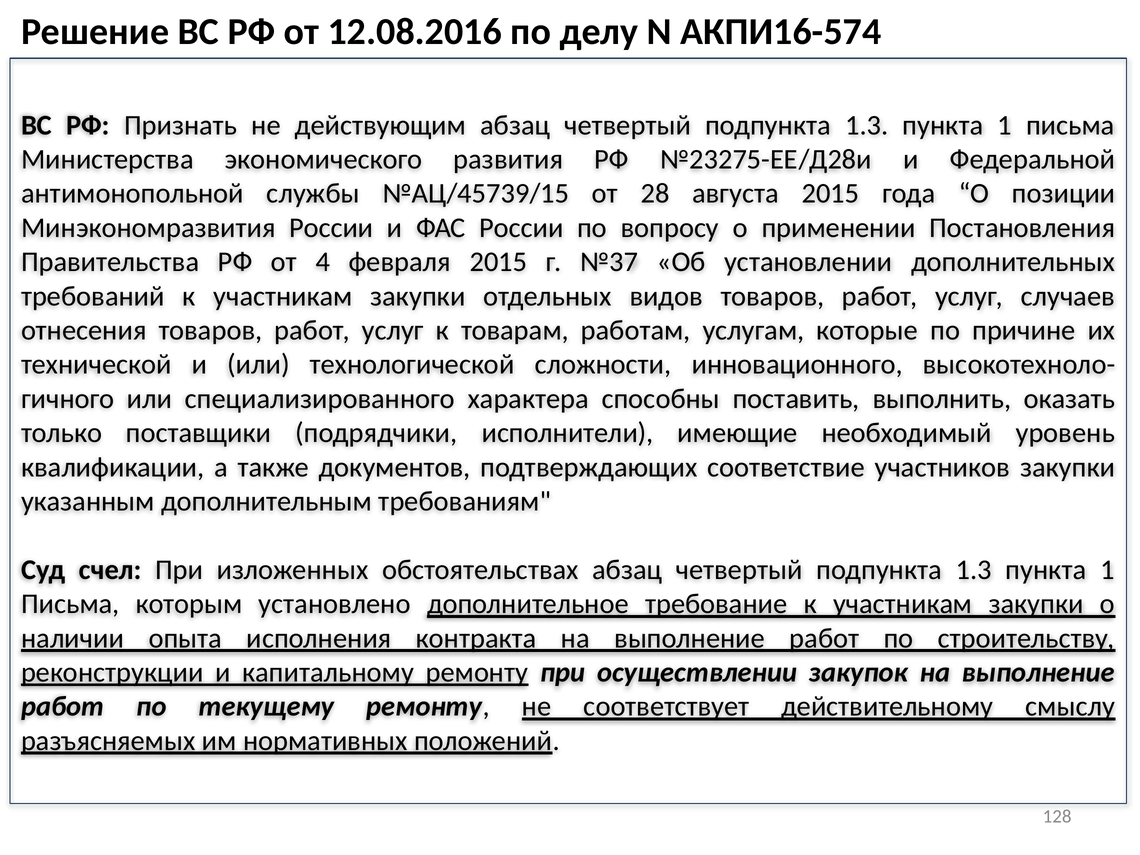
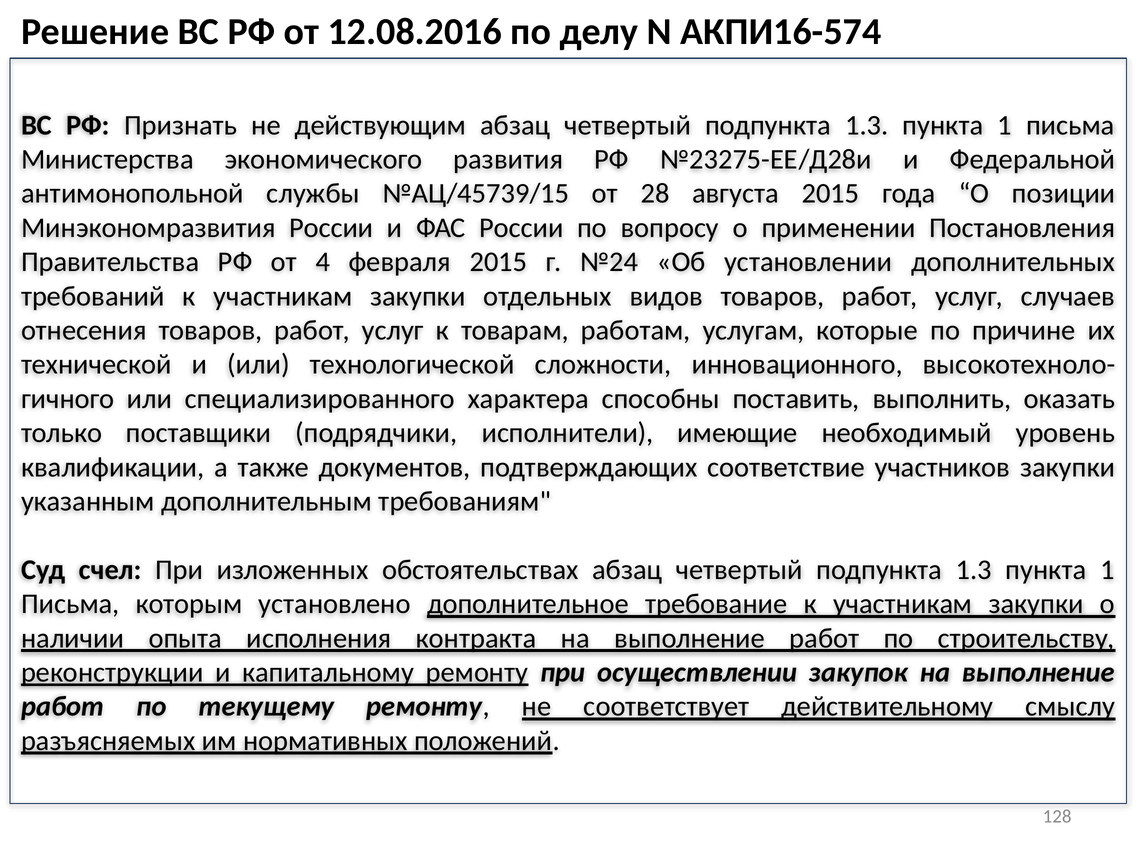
№37: №37 -> №24
